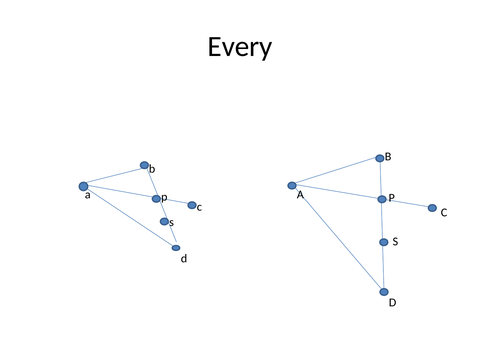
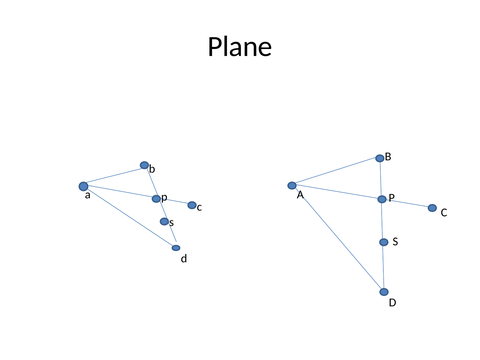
Every: Every -> Plane
